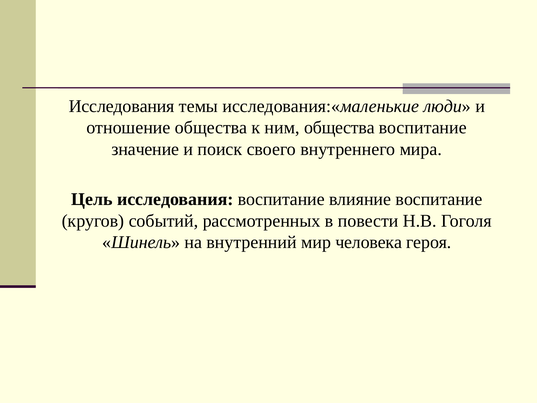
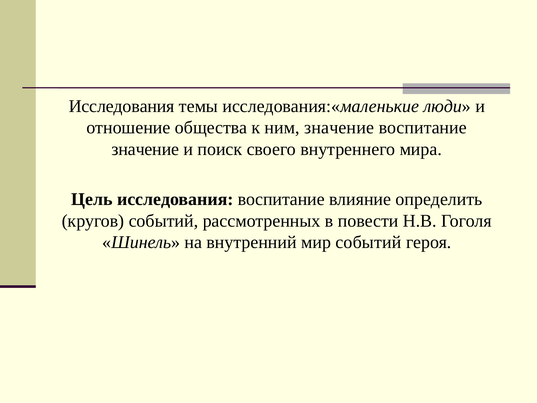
ним общества: общества -> значение
влияние воспитание: воспитание -> определить
мир человека: человека -> событий
